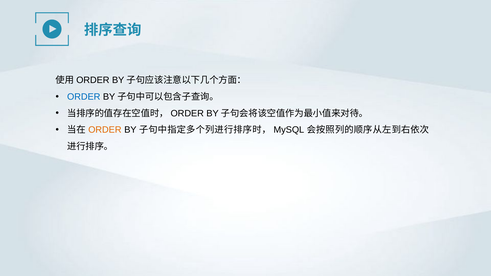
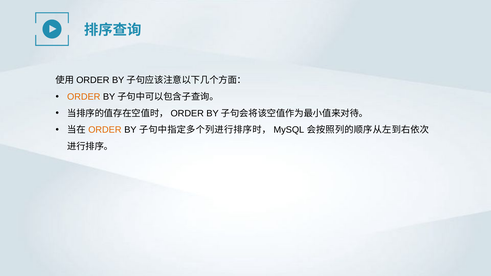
ORDER at (84, 97) colour: blue -> orange
